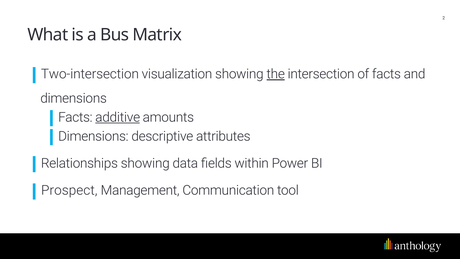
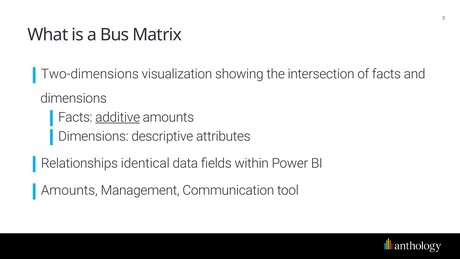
Two-intersection: Two-intersection -> Two-dimensions
the underline: present -> none
Relationships showing: showing -> identical
Prospect at (69, 190): Prospect -> Amounts
